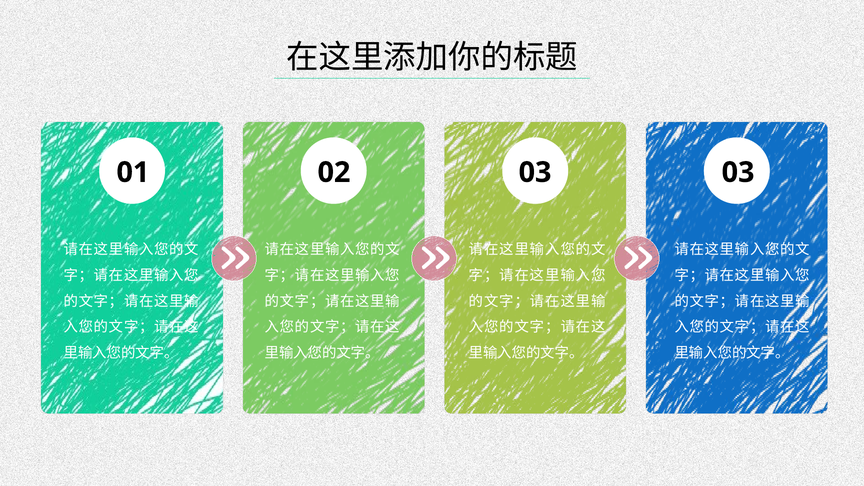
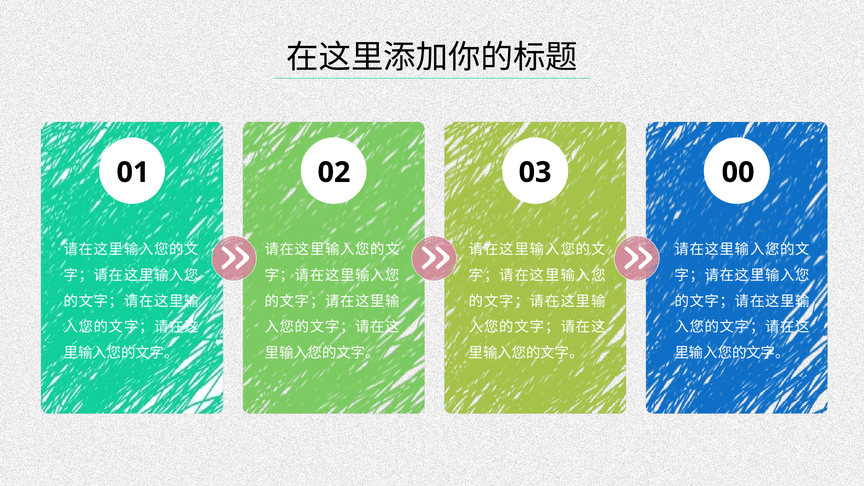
03 03: 03 -> 00
